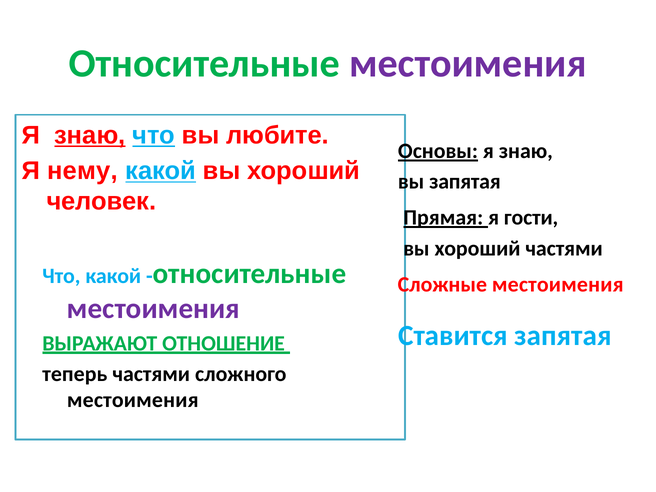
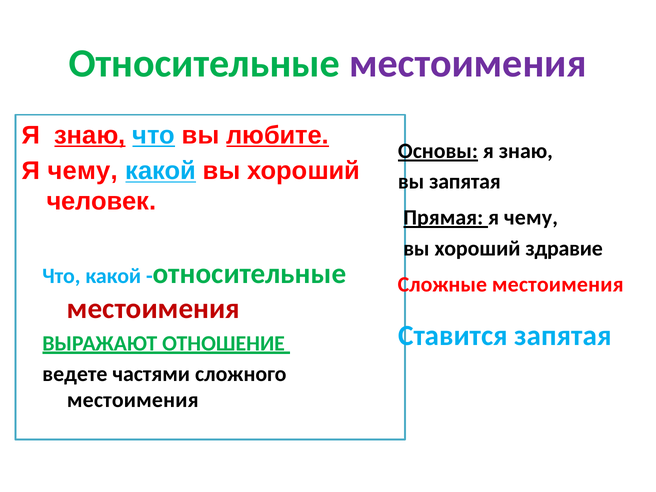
любите underline: none -> present
нему at (83, 171): нему -> чему
гости at (531, 218): гости -> чему
хороший частями: частями -> здравие
местоимения at (153, 309) colour: purple -> red
теперь: теперь -> ведете
